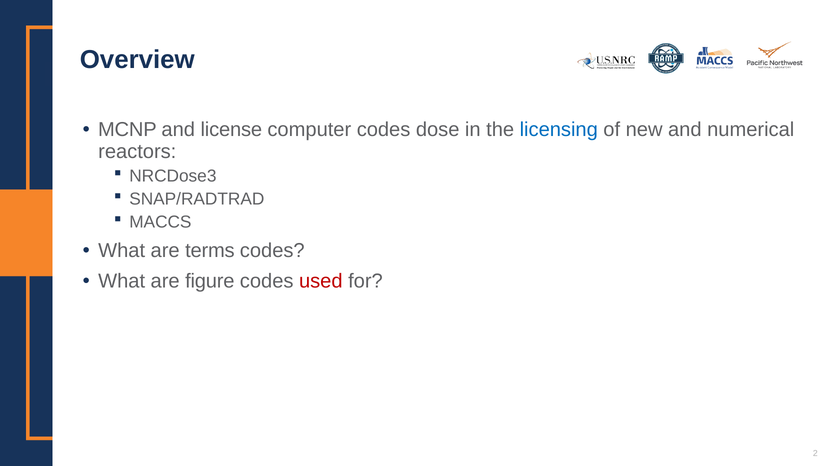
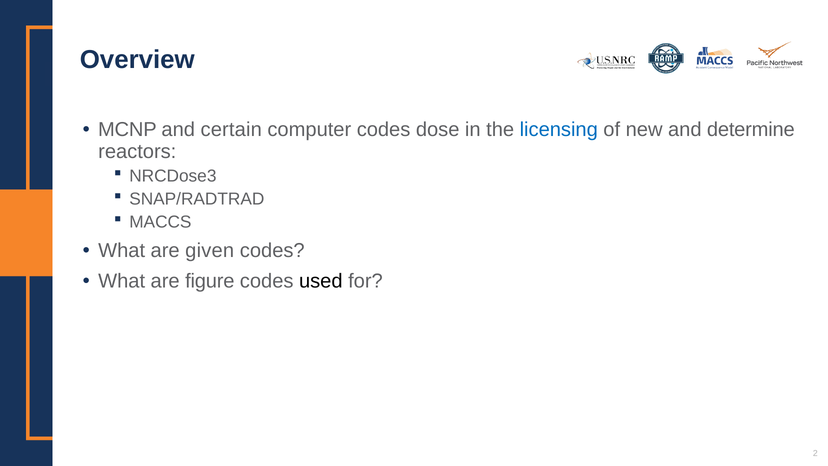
license: license -> certain
numerical: numerical -> determine
terms: terms -> given
used colour: red -> black
